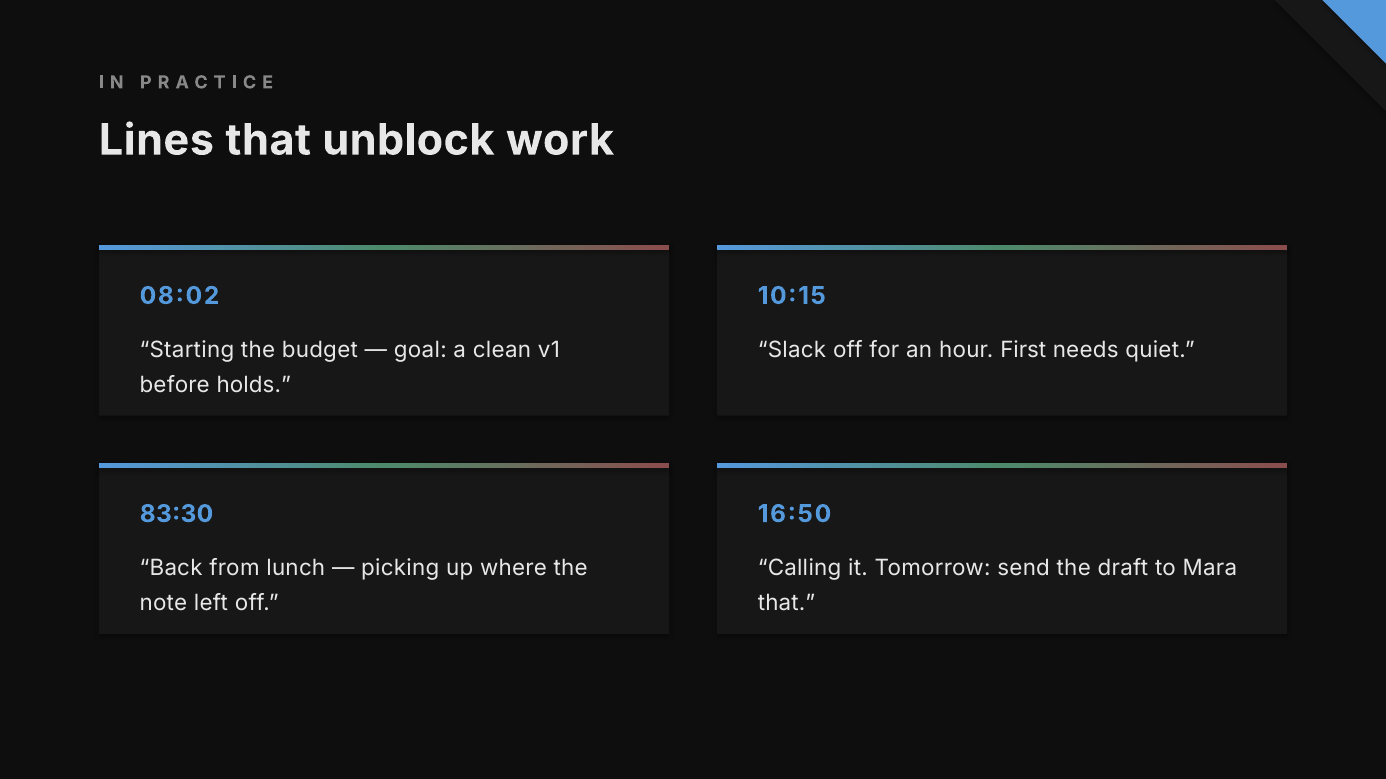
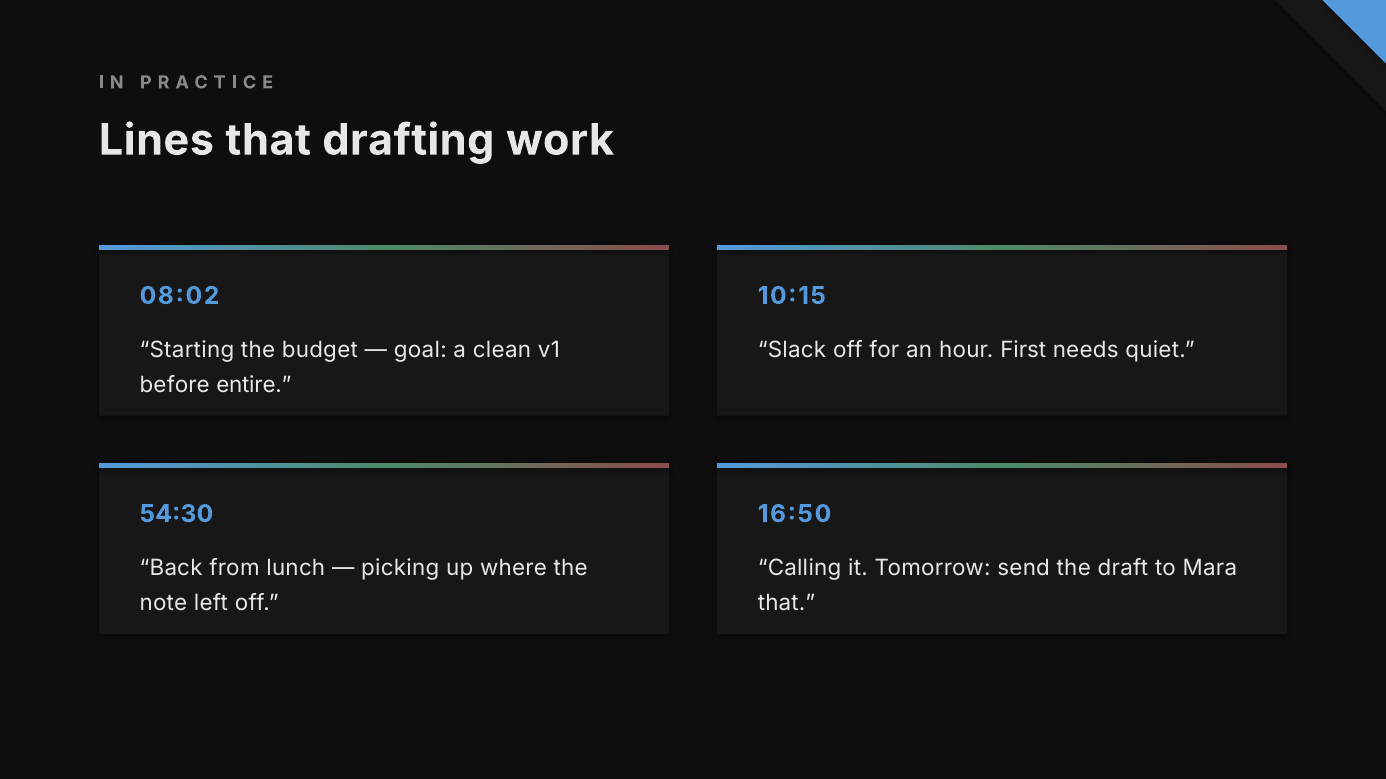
unblock: unblock -> drafting
holds: holds -> entire
83:30: 83:30 -> 54:30
